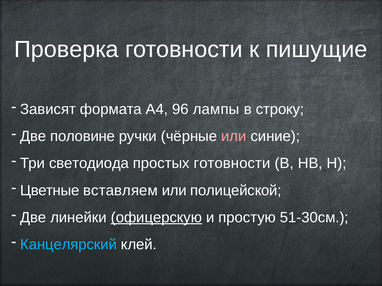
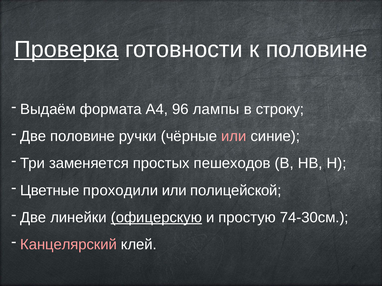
Проверка underline: none -> present
к пишущие: пишущие -> половине
Зависят: Зависят -> Выдаём
светодиода: светодиода -> заменяется
простых готовности: готовности -> пешеходов
вставляем: вставляем -> проходили
51-30см: 51-30см -> 74-30см
Канцелярский colour: light blue -> pink
